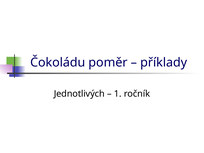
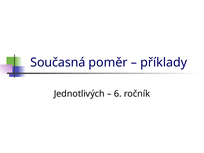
Čokoládu: Čokoládu -> Současná
1: 1 -> 6
